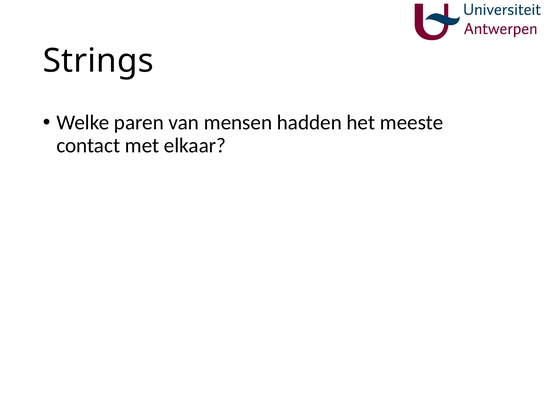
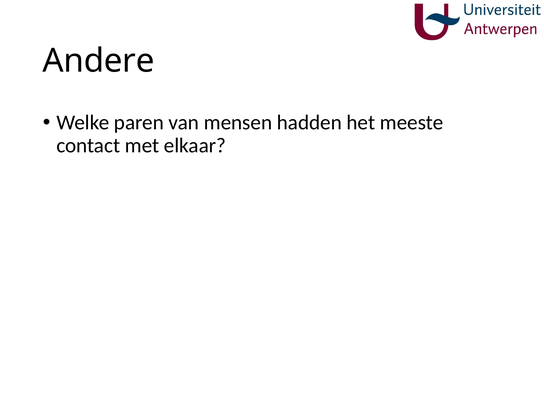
Strings: Strings -> Andere
